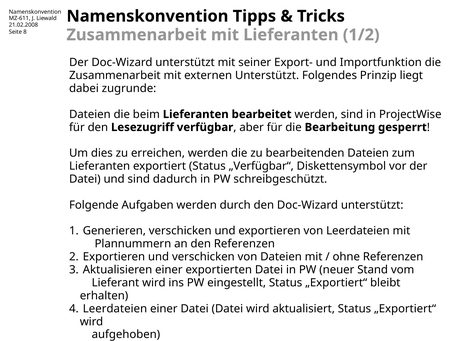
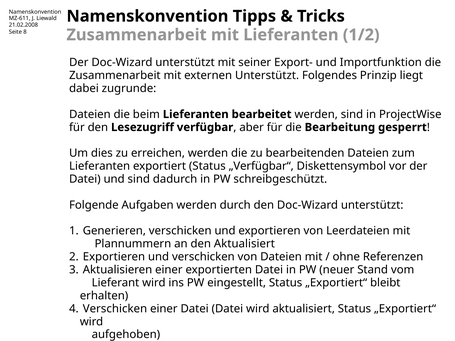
den Referenzen: Referenzen -> Aktualisiert
Leerdateien at (115, 309): Leerdateien -> Verschicken
